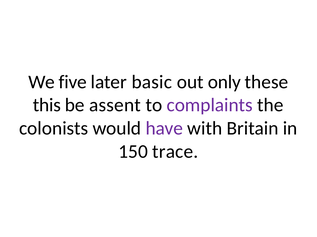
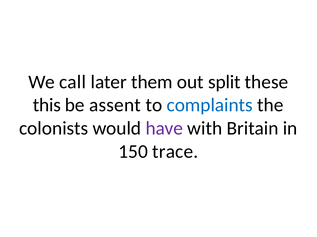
five: five -> call
basic: basic -> them
only: only -> split
complaints colour: purple -> blue
